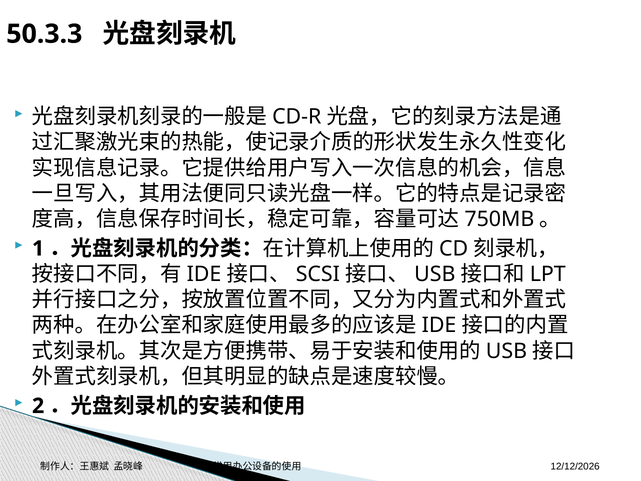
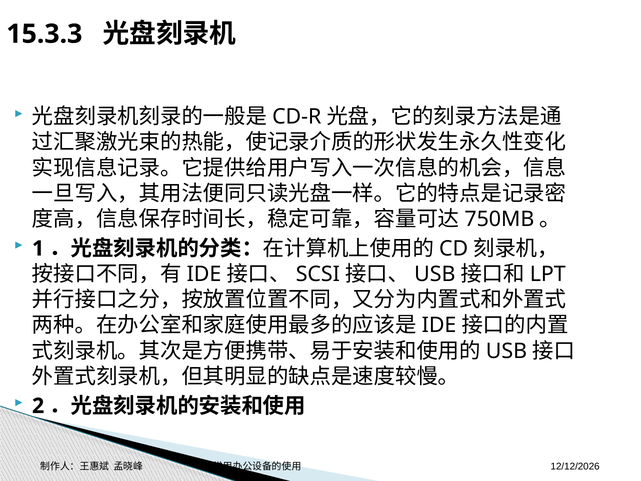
50.3.3: 50.3.3 -> 15.3.3
